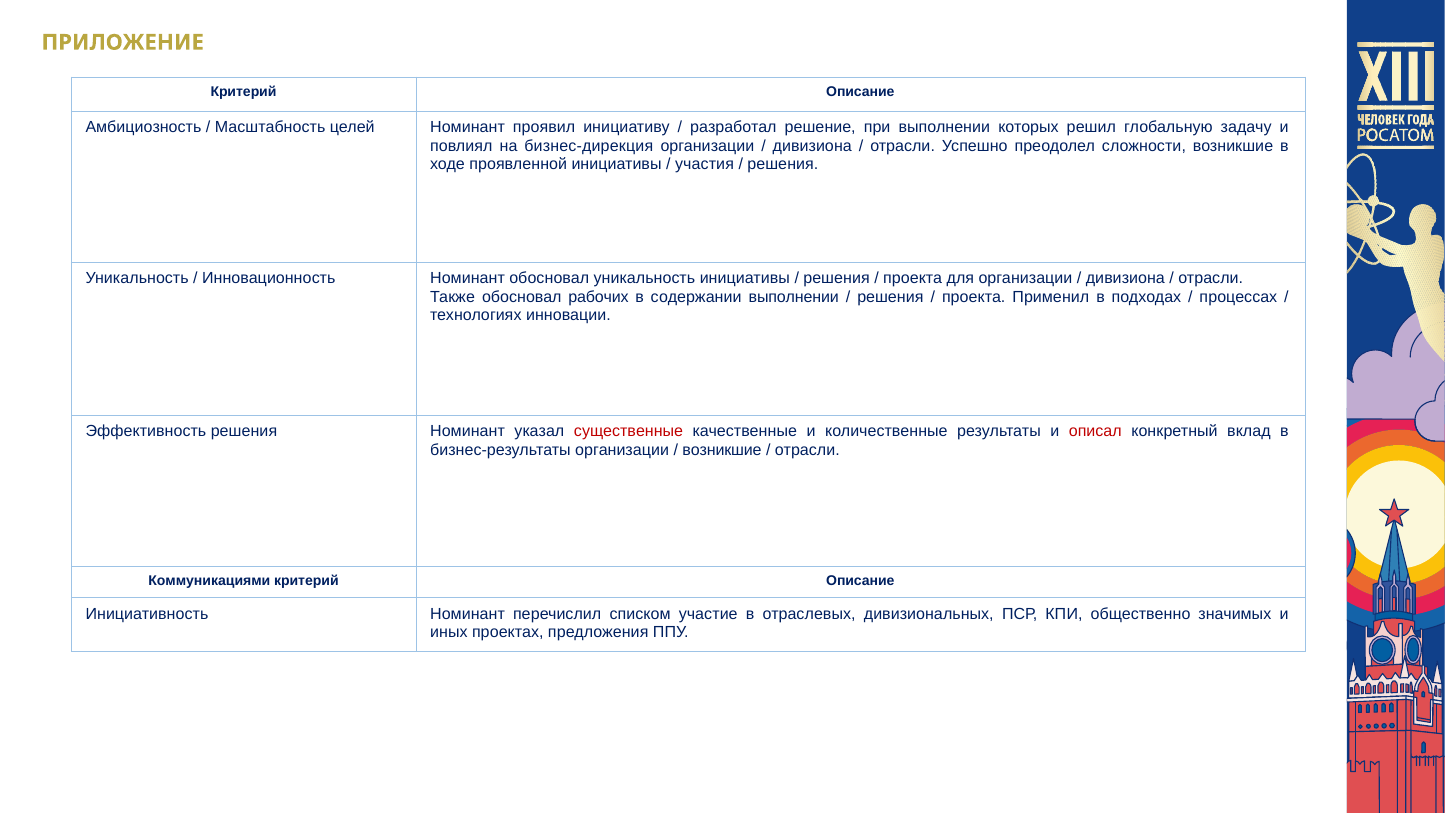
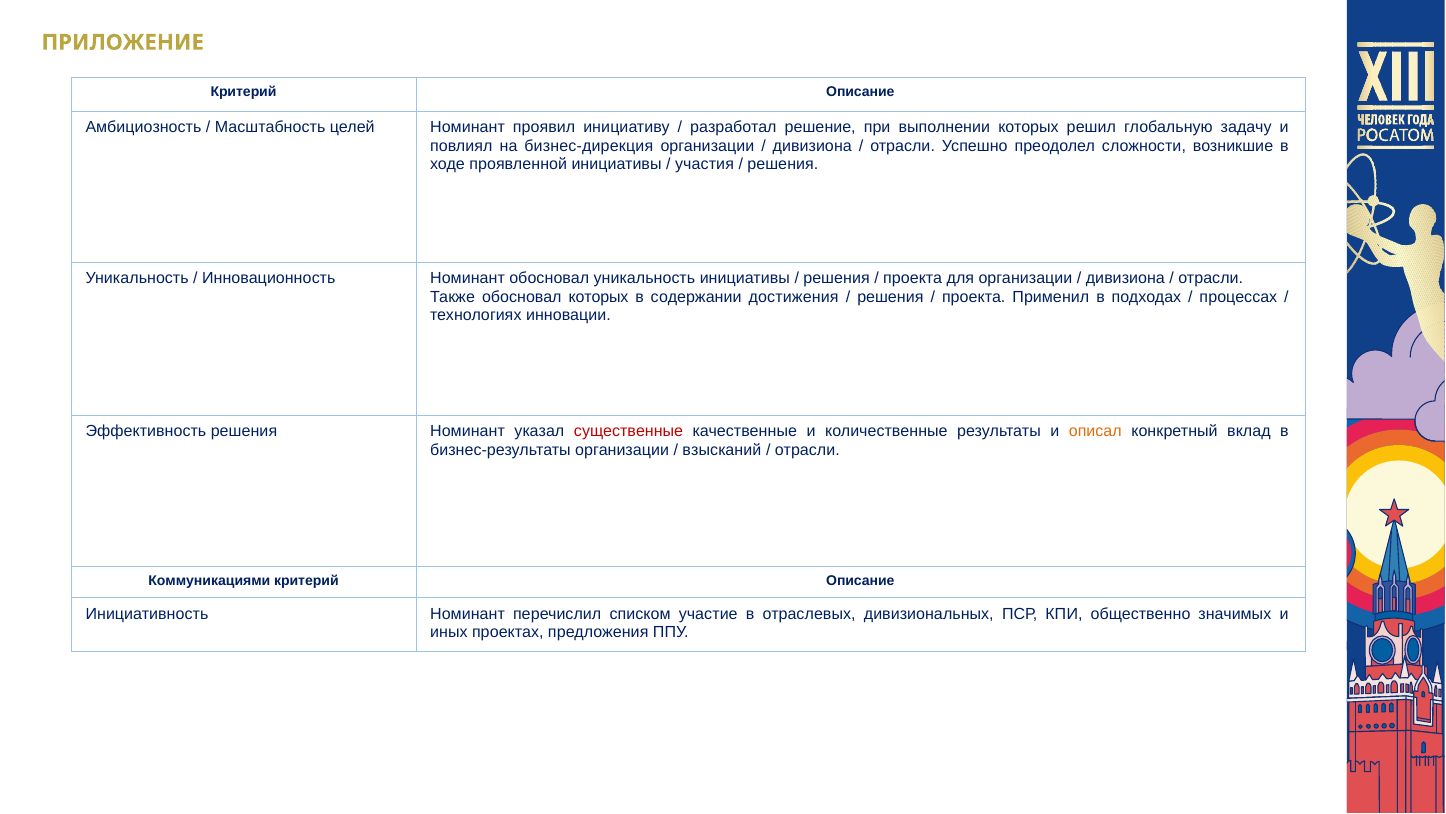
обосновал рабочих: рабочих -> которых
содержании выполнении: выполнении -> достижения
описал colour: red -> orange
возникшие at (722, 449): возникшие -> взысканий
